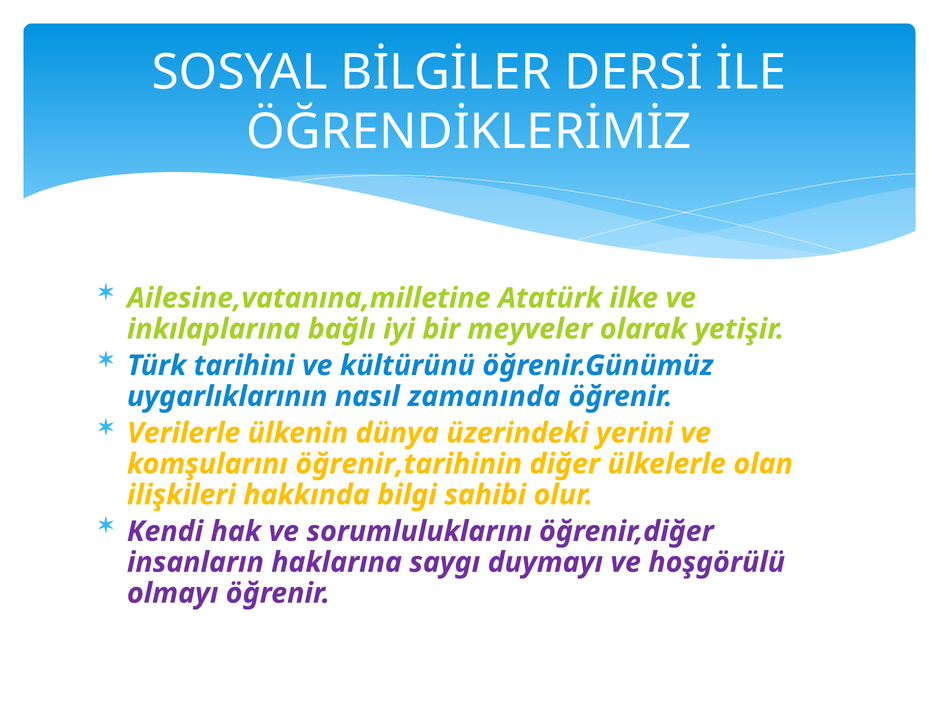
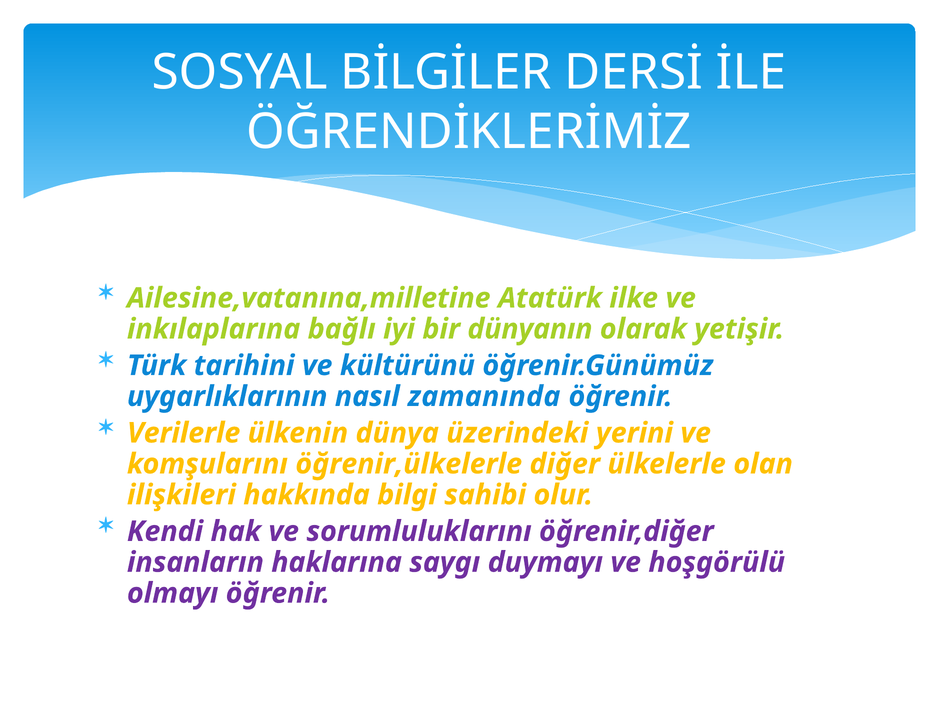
meyveler: meyveler -> dünyanın
öğrenir,tarihinin: öğrenir,tarihinin -> öğrenir,ülkelerle
